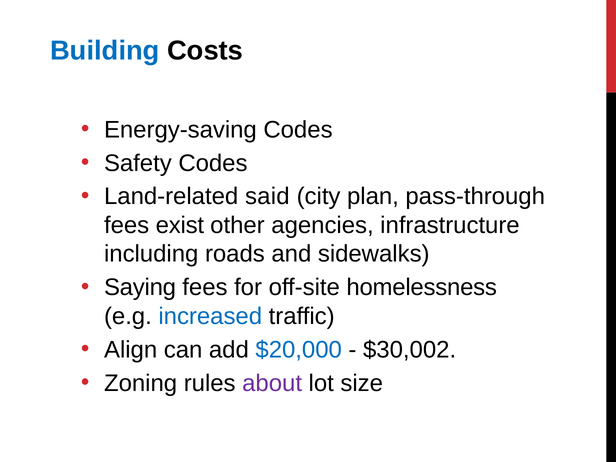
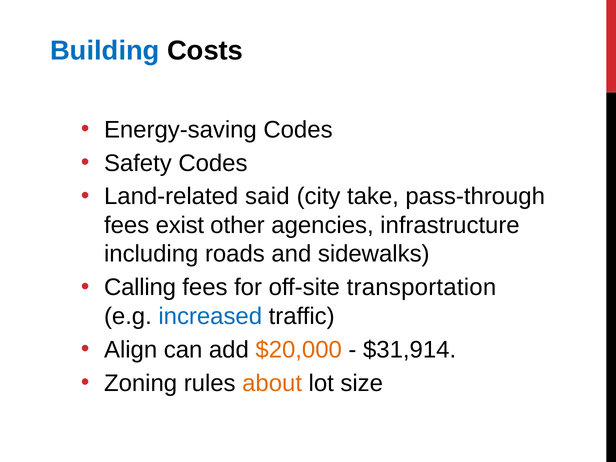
plan: plan -> take
Saying: Saying -> Calling
homelessness: homelessness -> transportation
$20,000 colour: blue -> orange
$30,002: $30,002 -> $31,914
about colour: purple -> orange
